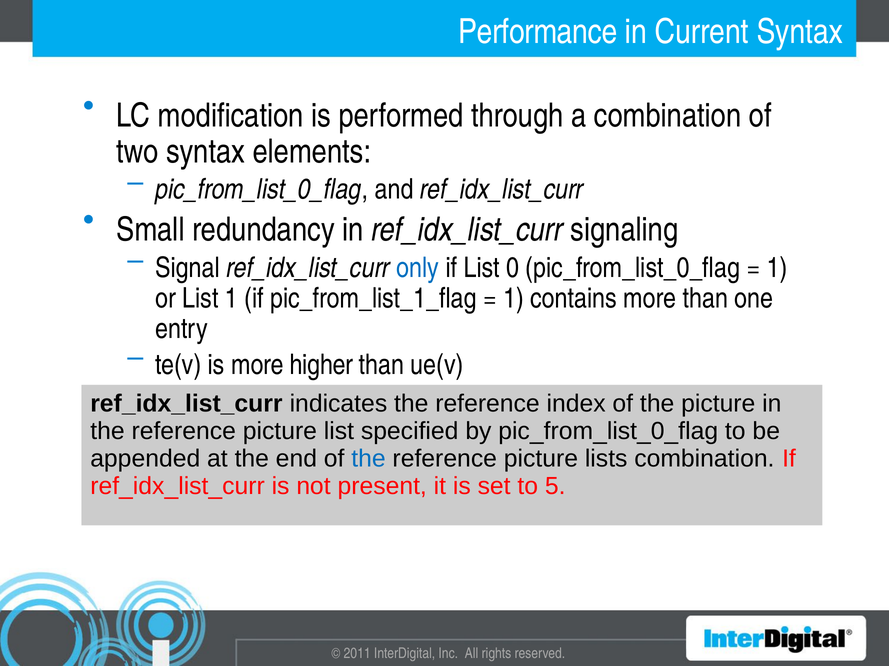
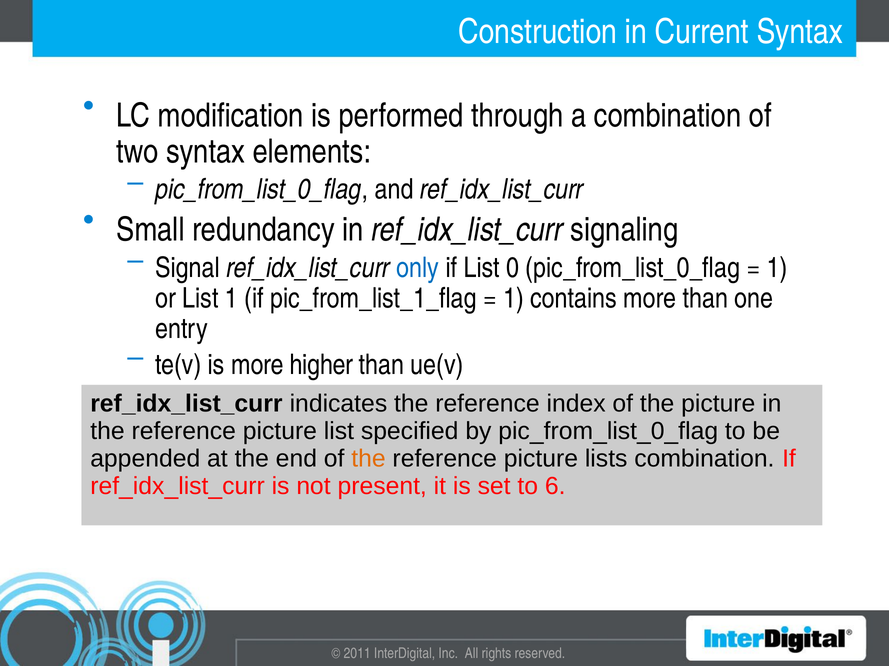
Performance: Performance -> Construction
the at (369, 459) colour: blue -> orange
5: 5 -> 6
